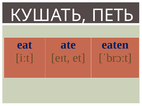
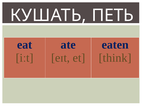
ˈbrɔːt: ˈbrɔːt -> think
